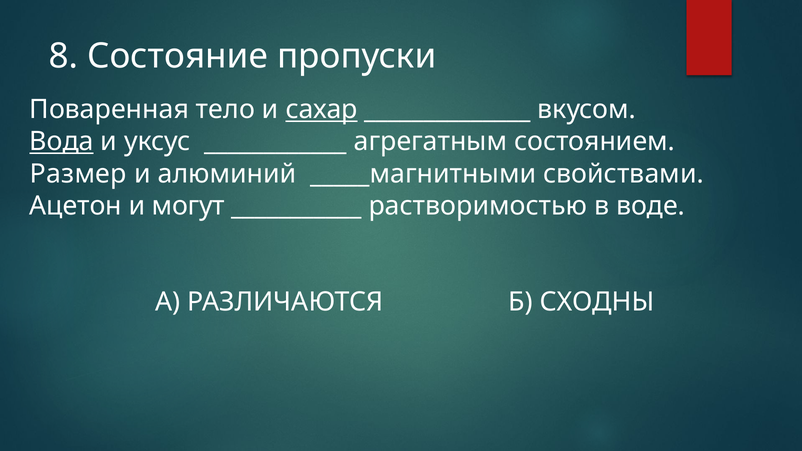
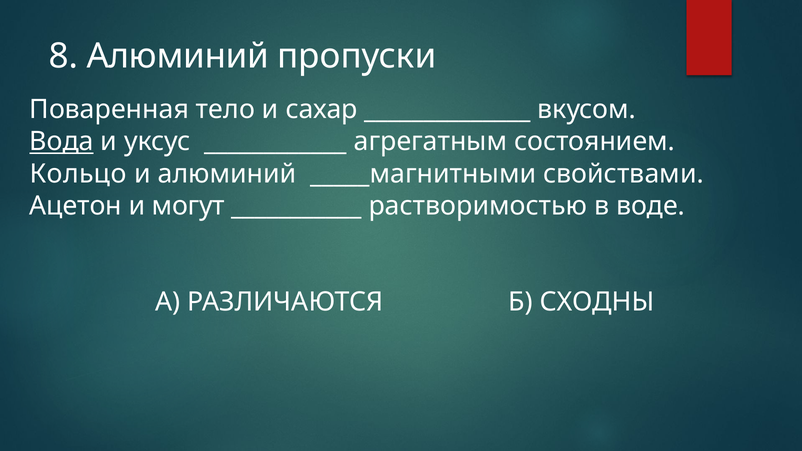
8 Состояние: Состояние -> Алюминий
сахар underline: present -> none
Размер: Размер -> Кольцо
